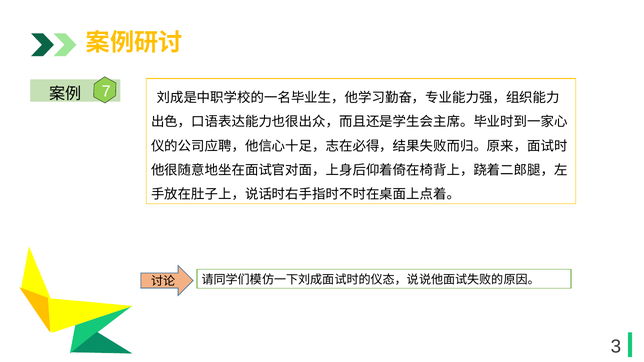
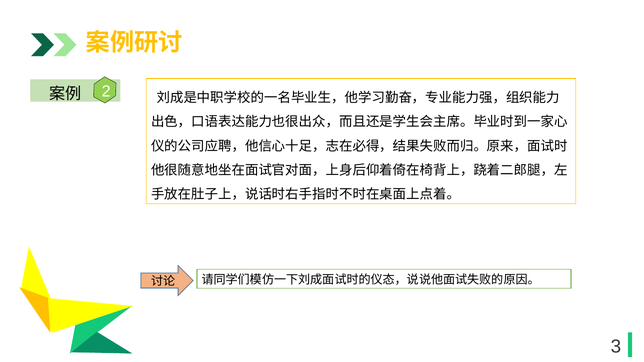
7: 7 -> 2
